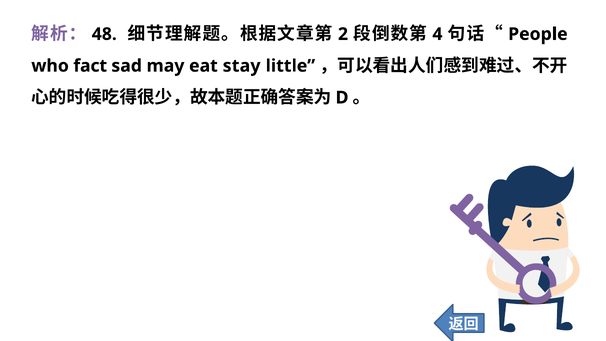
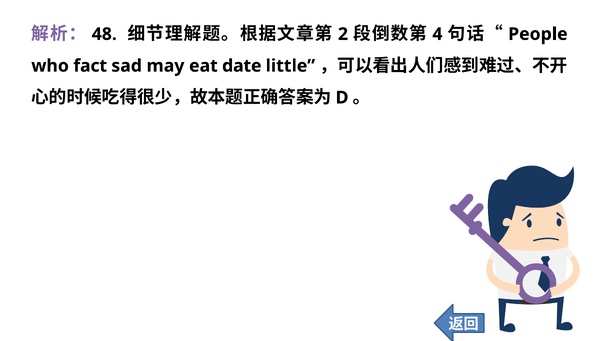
stay: stay -> date
